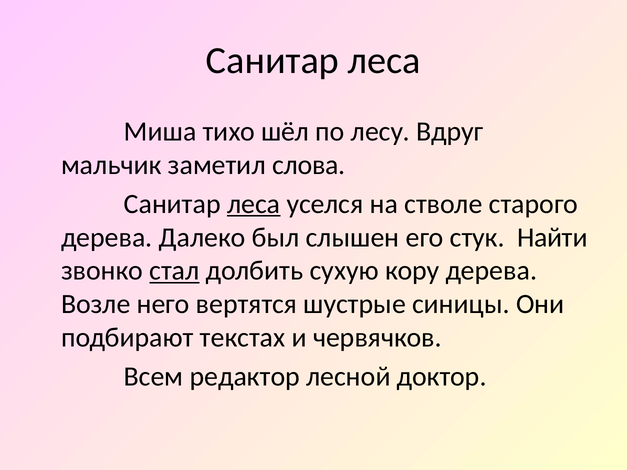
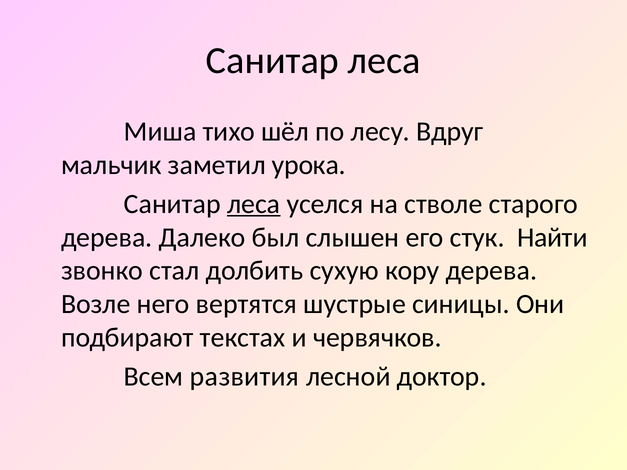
слова: слова -> урока
стал underline: present -> none
редактор: редактор -> развития
